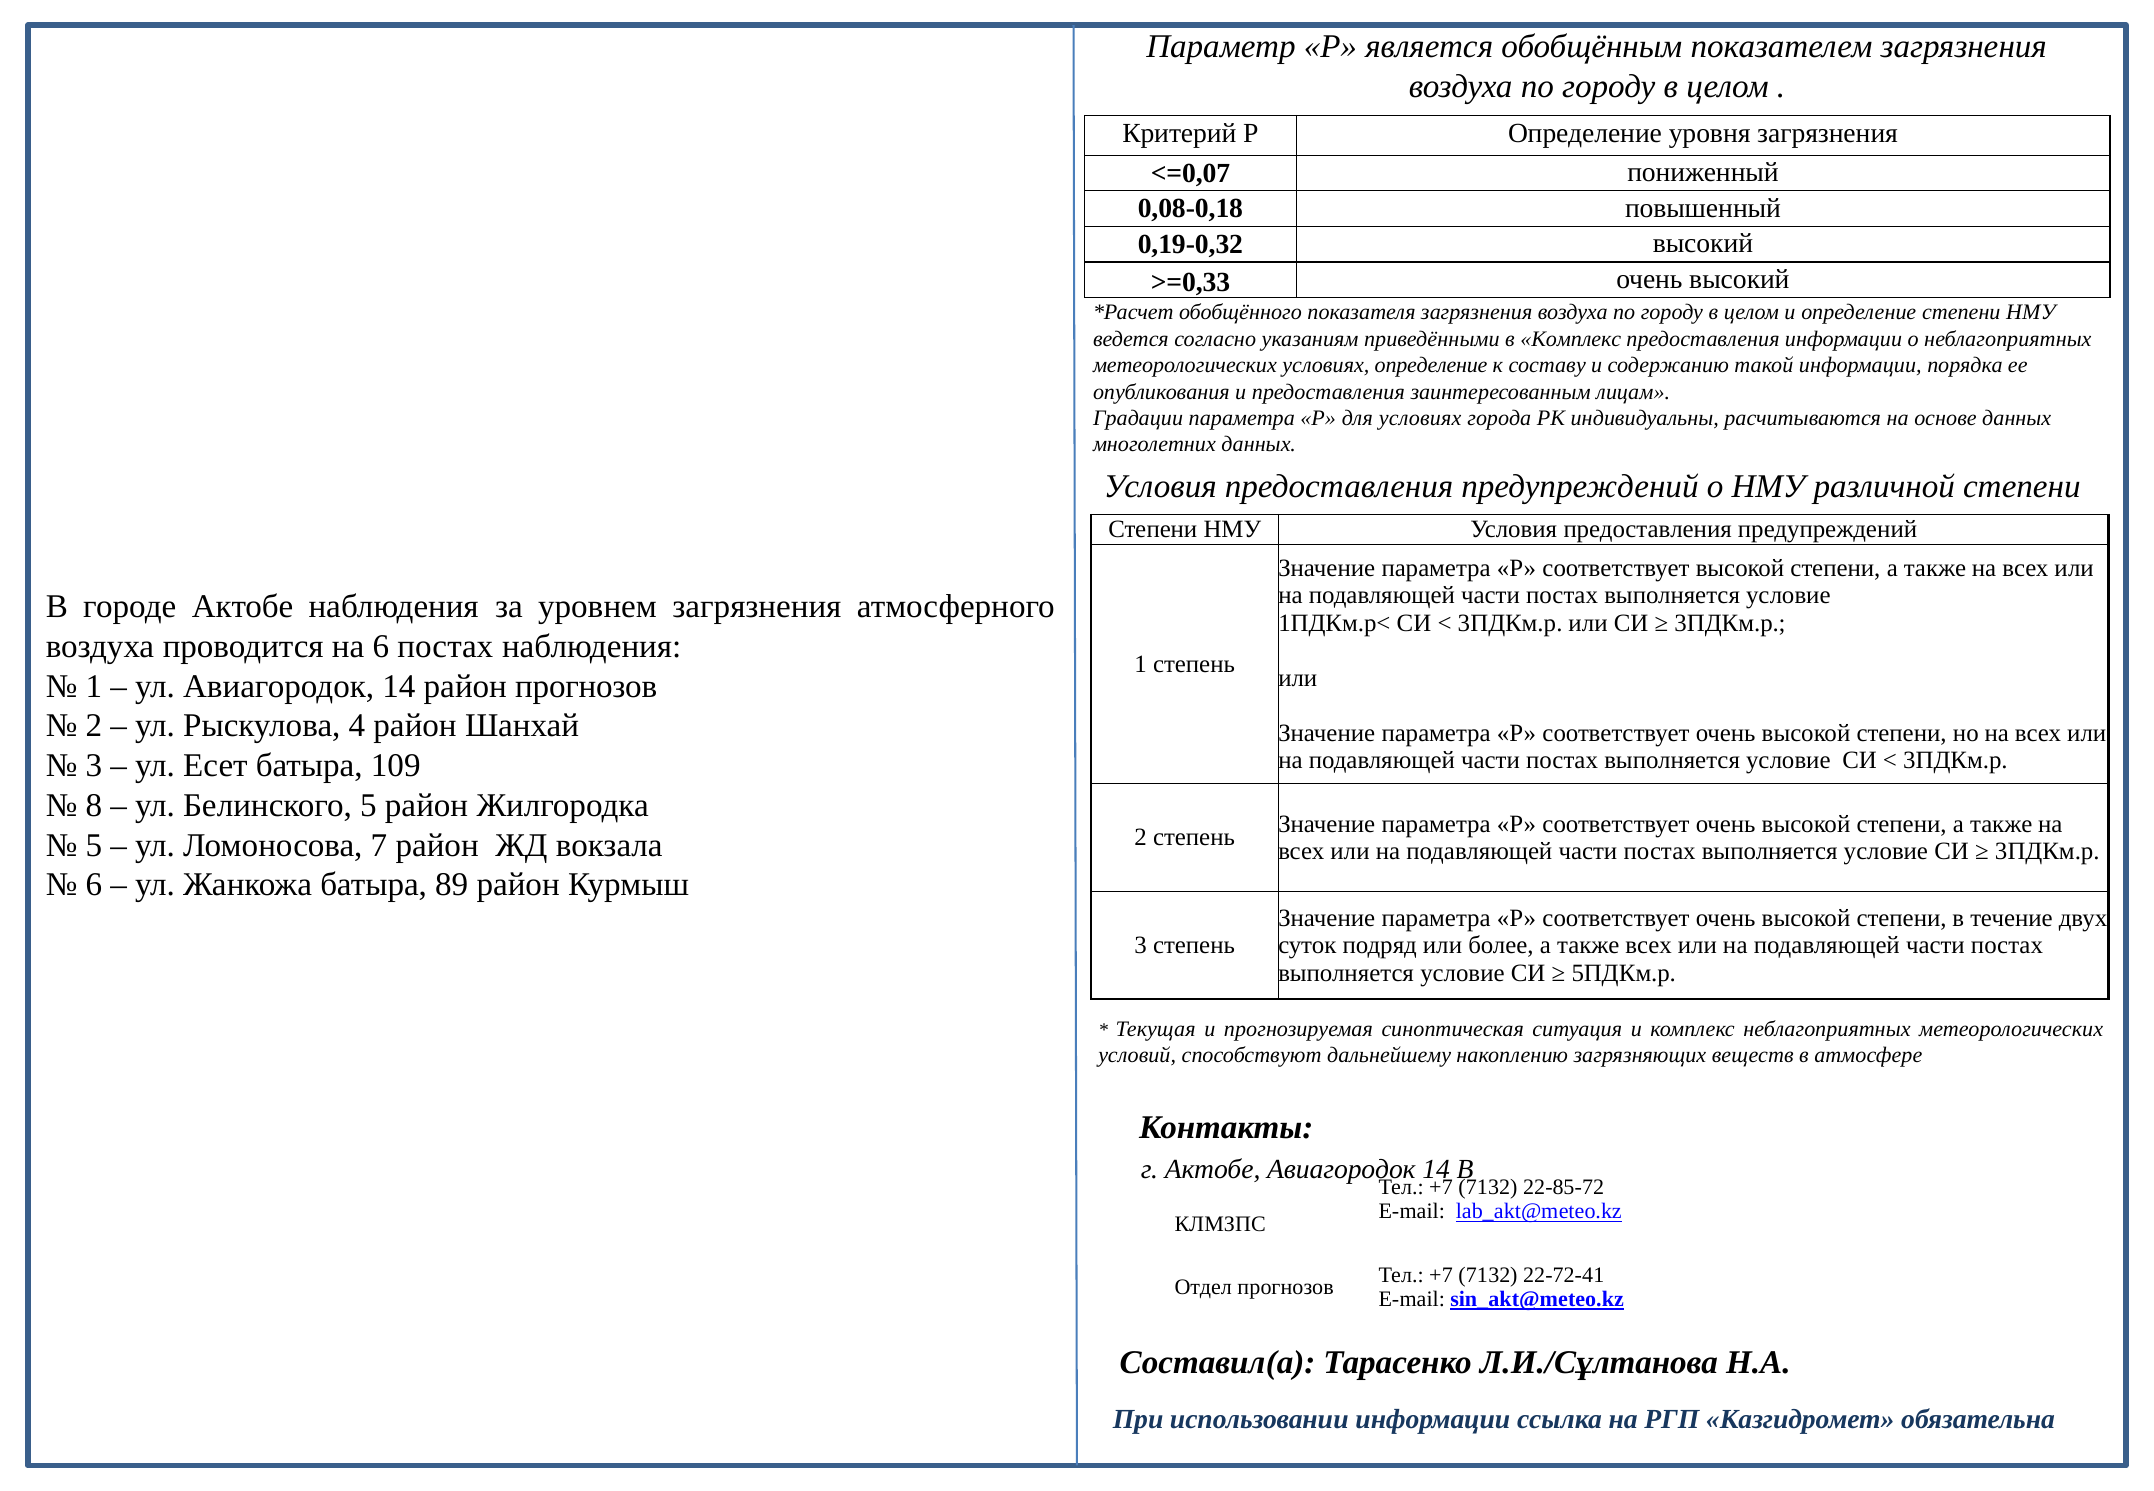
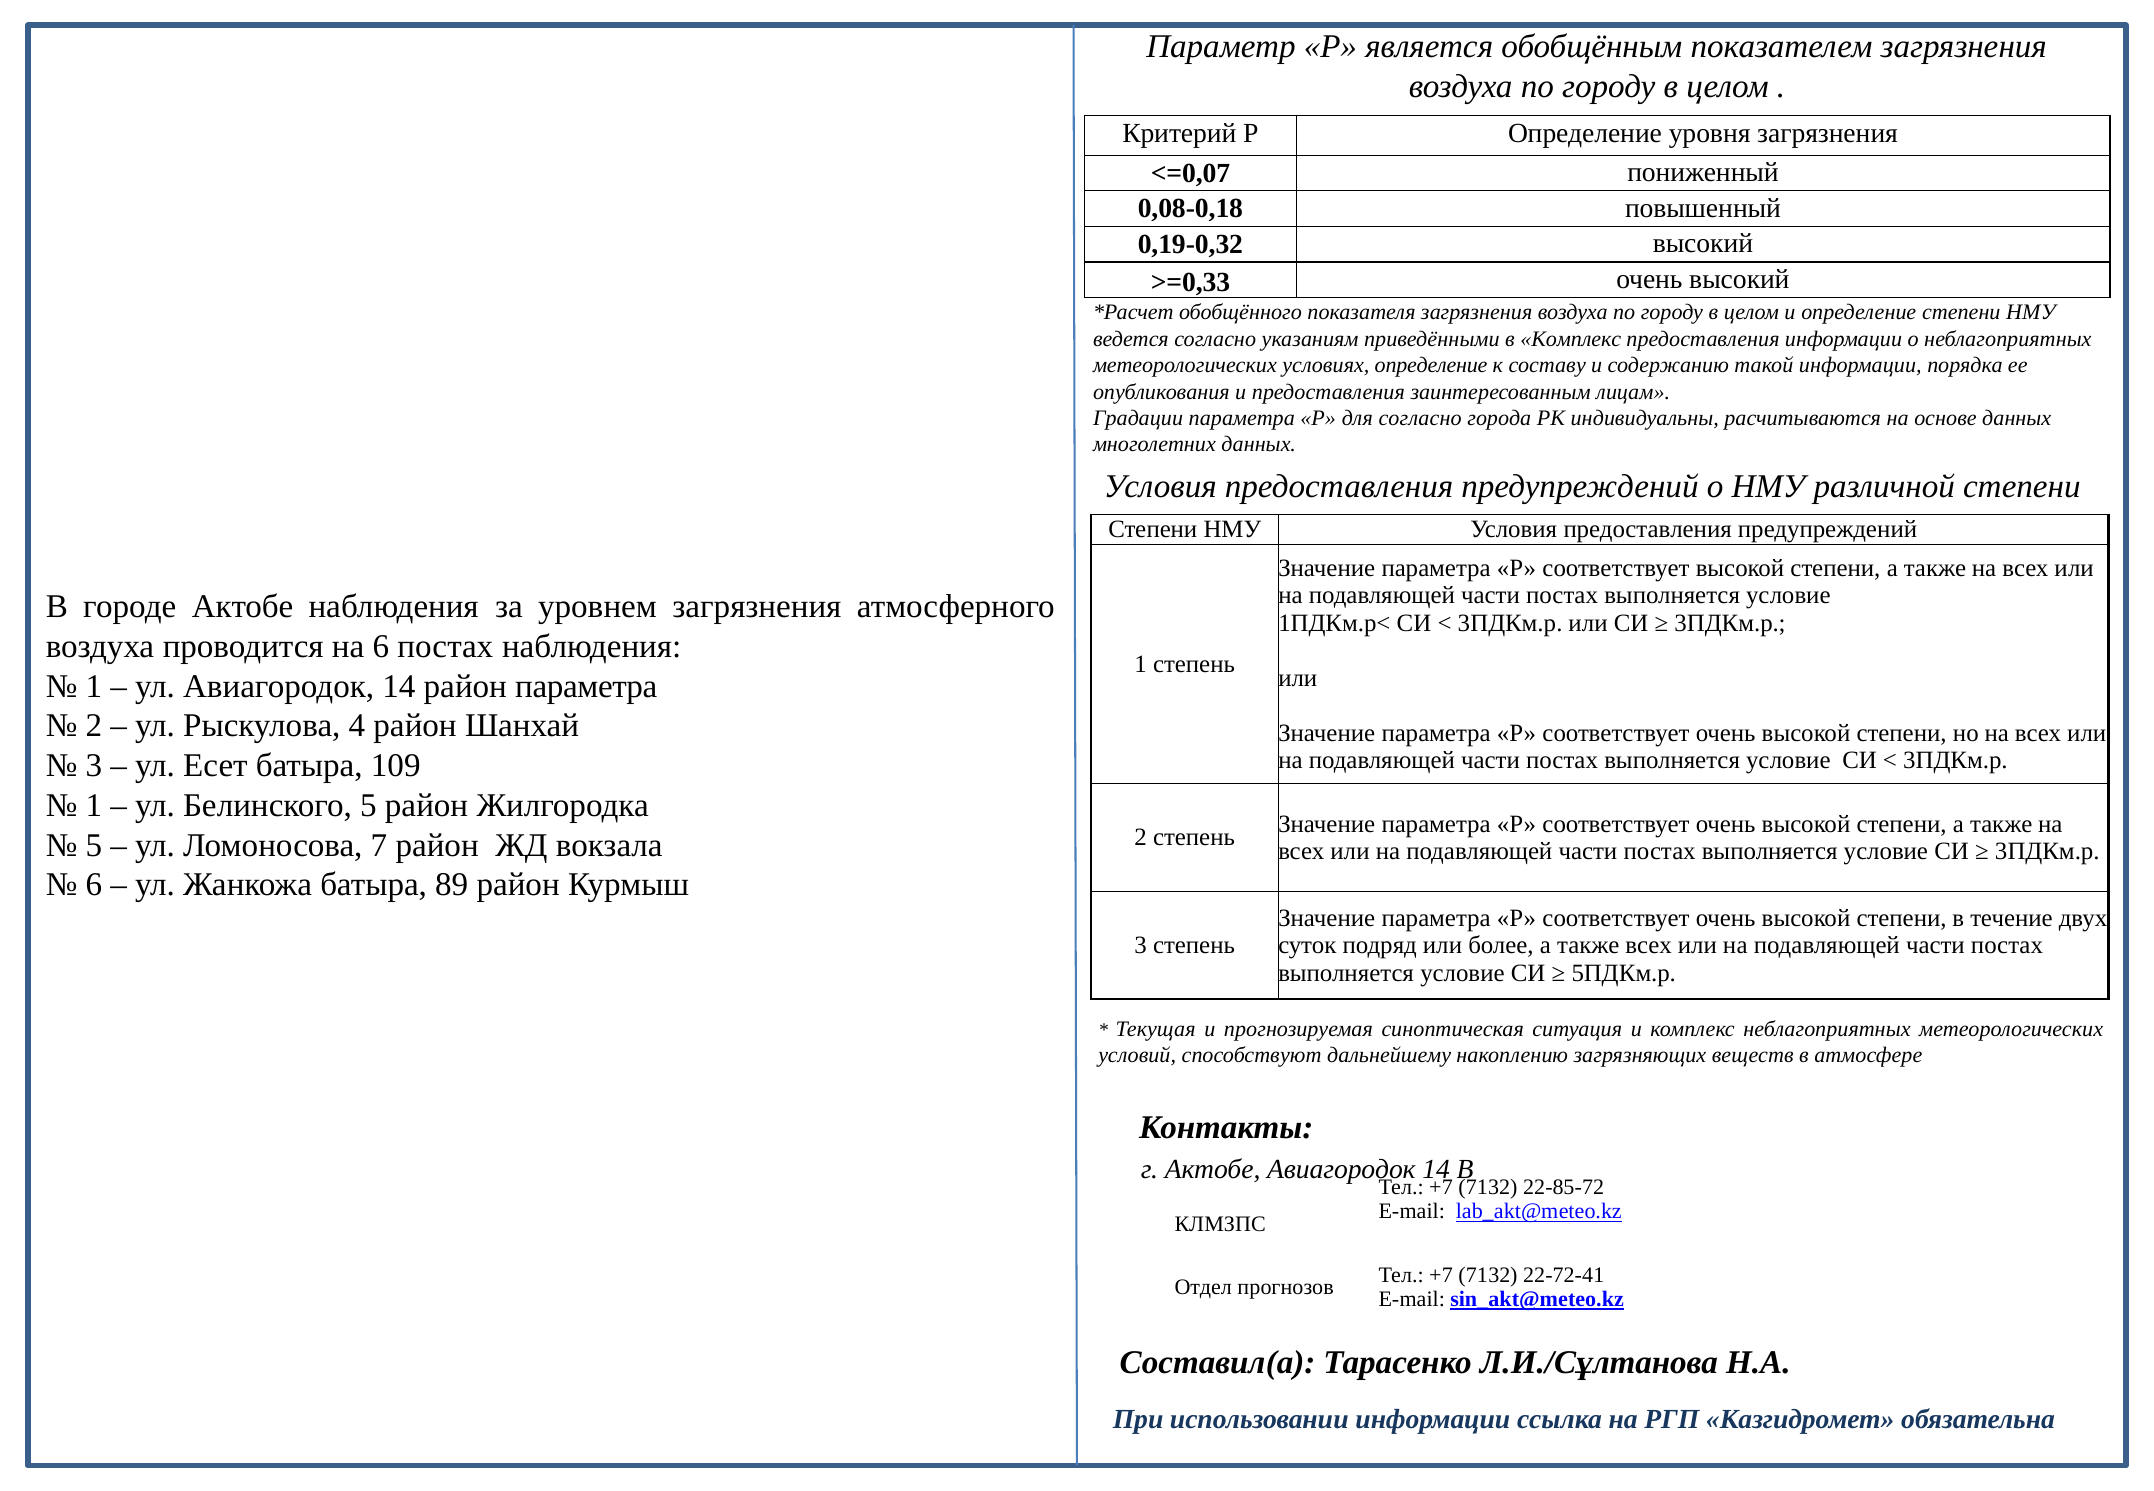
для условиях: условиях -> согласно
район прогнозов: прогнозов -> параметра
8 at (94, 806): 8 -> 1
